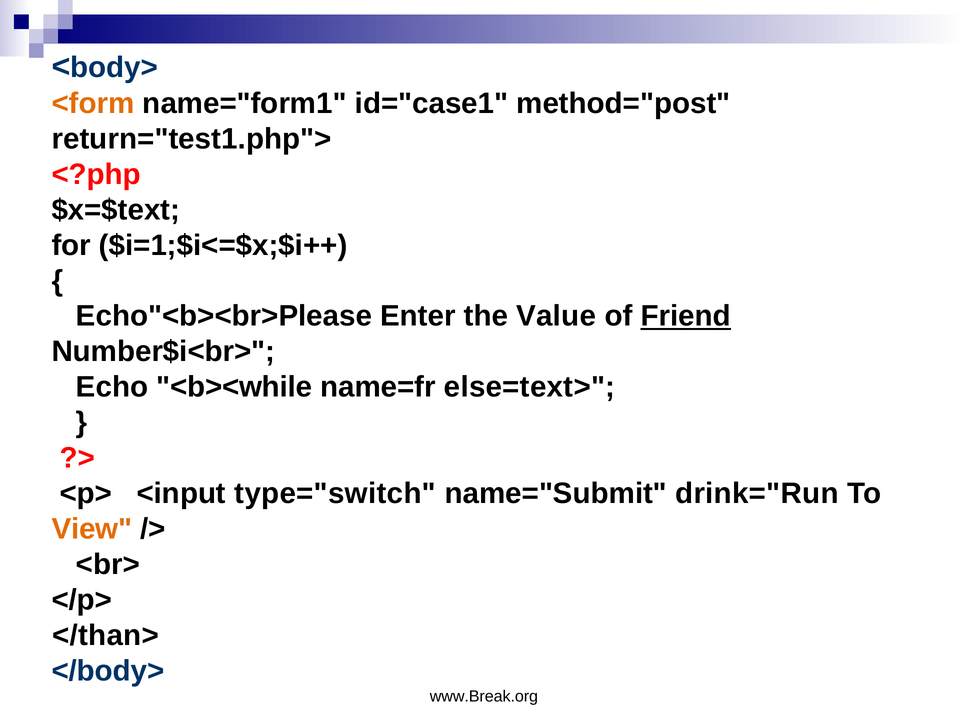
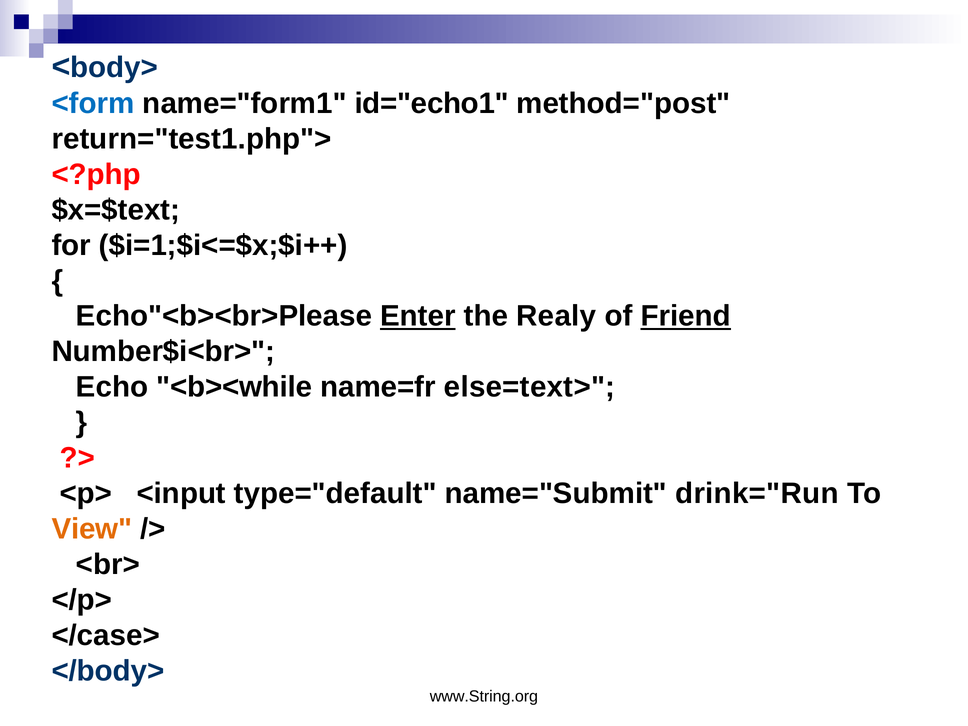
<form colour: orange -> blue
id="case1: id="case1 -> id="echo1
Enter underline: none -> present
Value: Value -> Realy
type="switch: type="switch -> type="default
</than>: </than> -> </case>
www.Break.org: www.Break.org -> www.String.org
